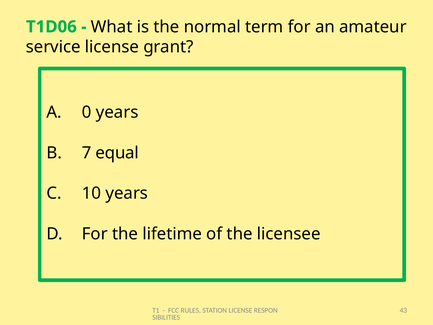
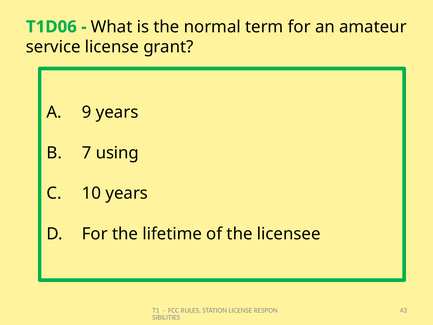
0: 0 -> 9
equal: equal -> using
